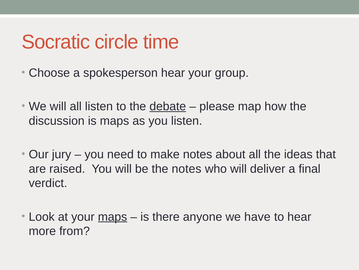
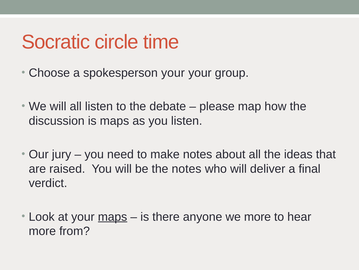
spokesperson hear: hear -> your
debate underline: present -> none
we have: have -> more
